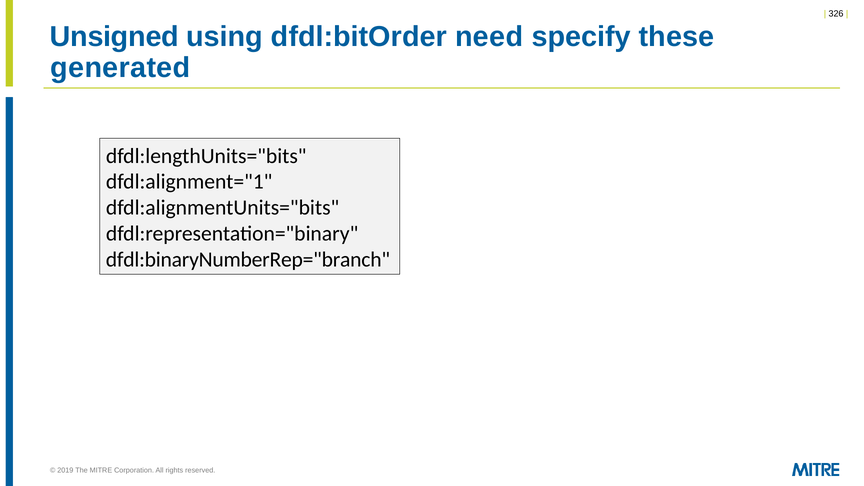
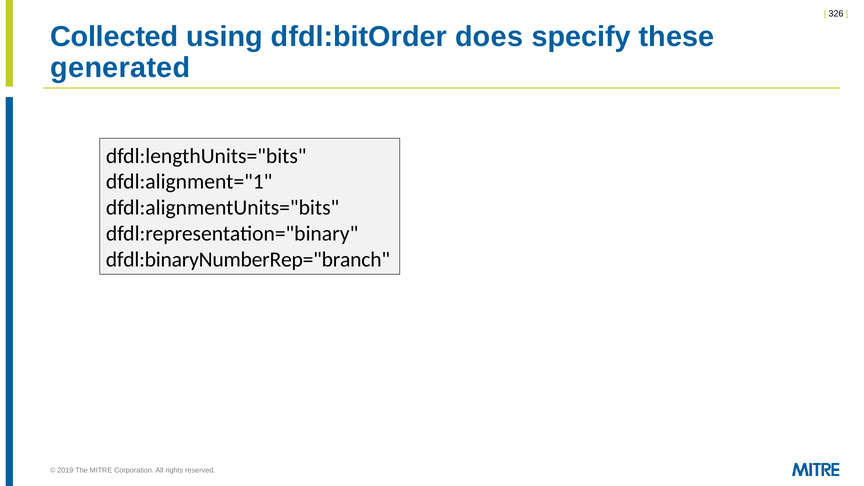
Unsigned: Unsigned -> Collected
need: need -> does
